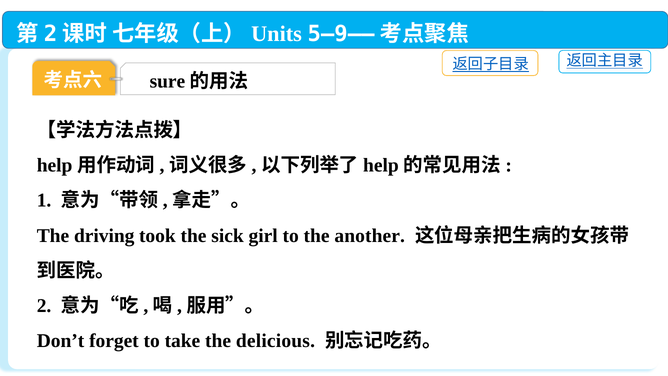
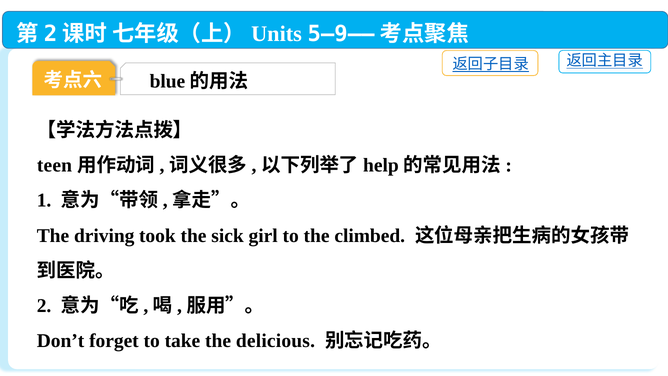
sure: sure -> blue
help at (55, 165): help -> teen
another: another -> climbed
